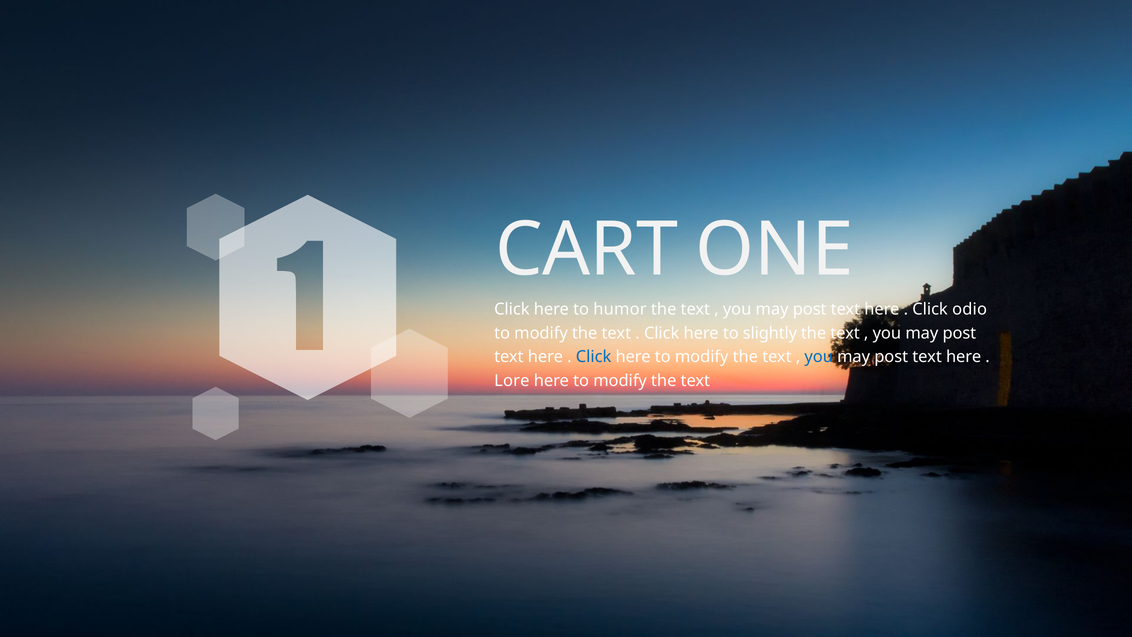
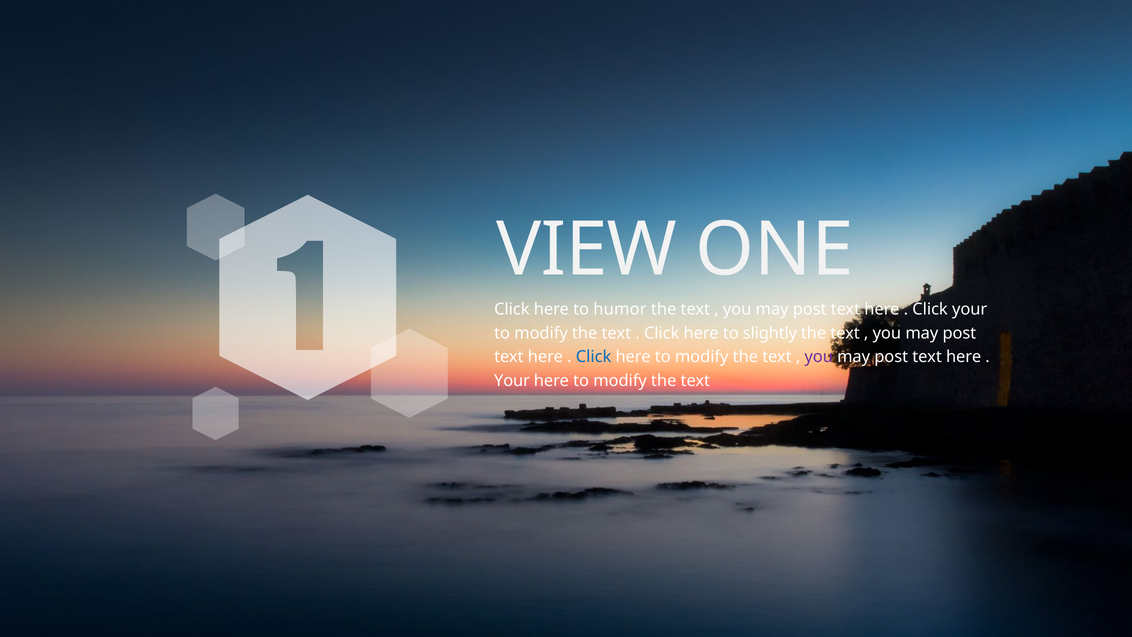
CART: CART -> VIEW
Click odio: odio -> your
you at (819, 357) colour: blue -> purple
Lore at (512, 381): Lore -> Your
